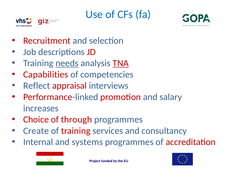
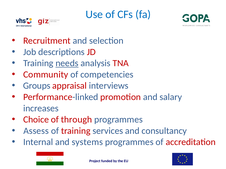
TNA underline: present -> none
Capabilities: Capabilities -> Community
Reflect: Reflect -> Groups
Create: Create -> Assess
